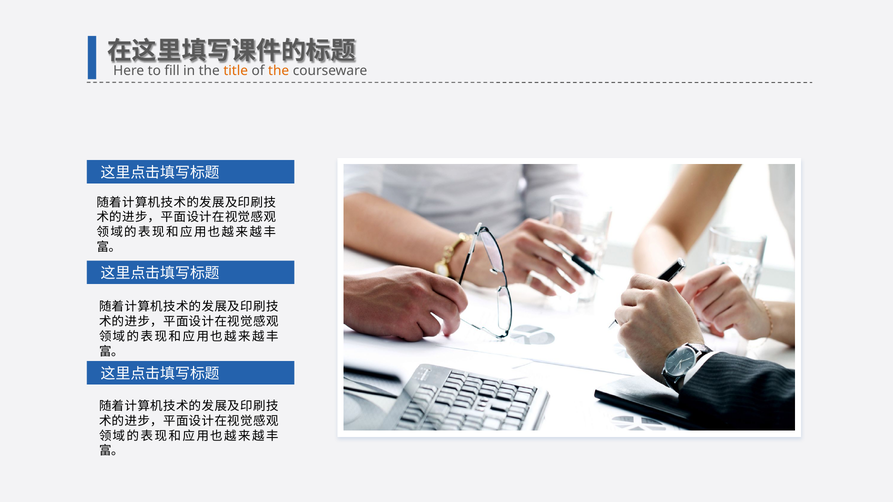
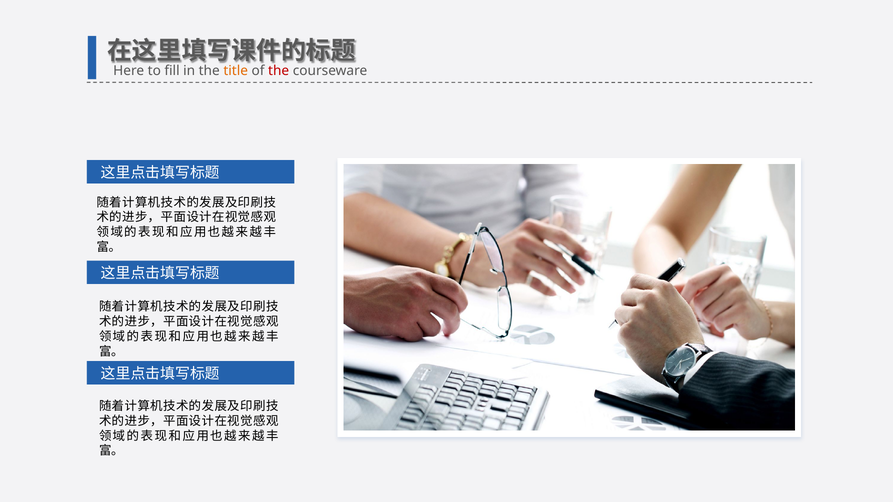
the at (279, 71) colour: orange -> red
